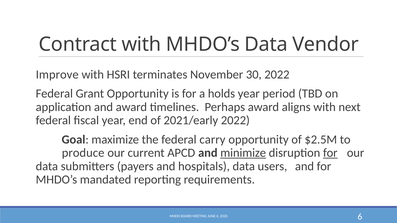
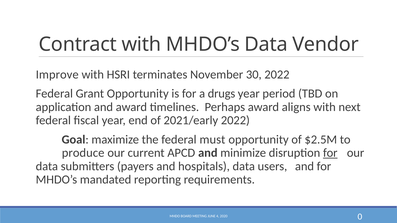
holds: holds -> drugs
carry: carry -> must
minimize underline: present -> none
6: 6 -> 0
